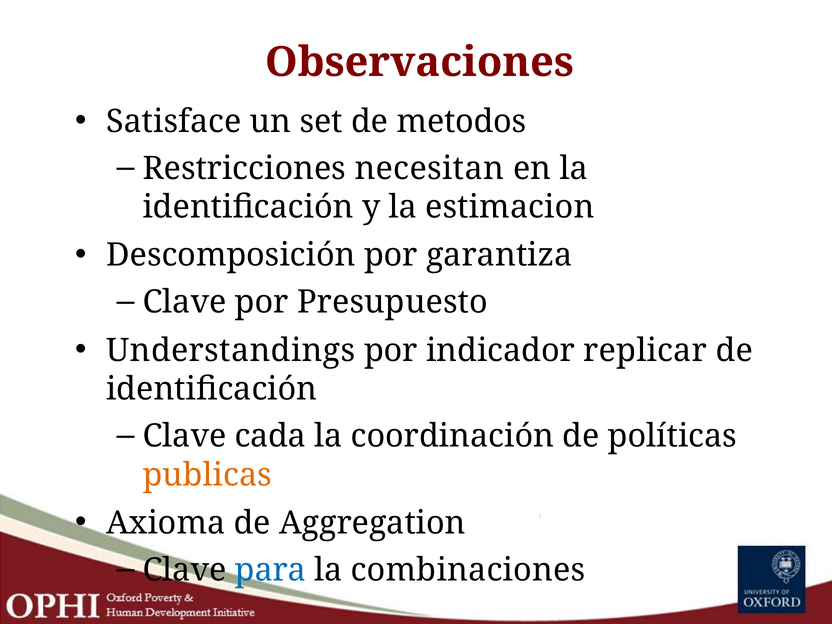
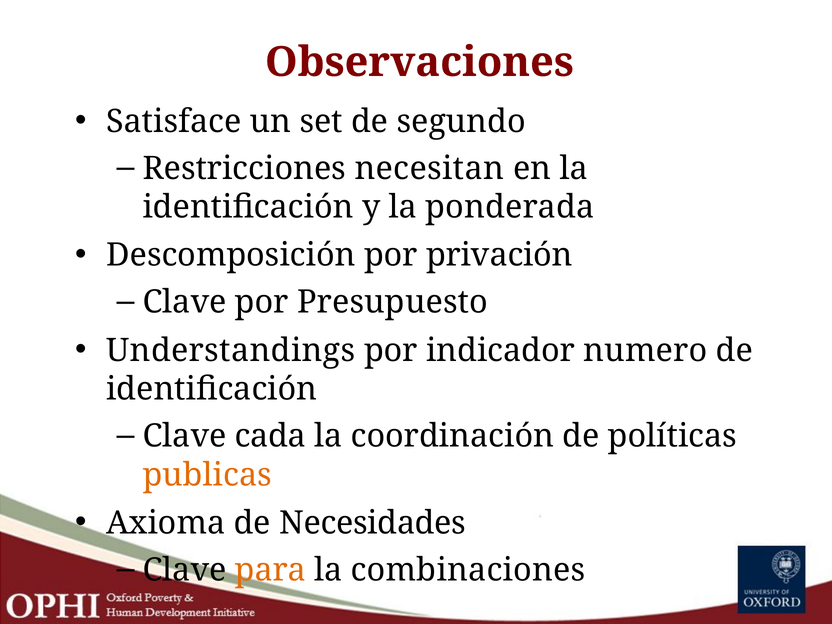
metodos: metodos -> segundo
estimacion: estimacion -> ponderada
garantiza: garantiza -> privación
replicar: replicar -> numero
Aggregation: Aggregation -> Necesidades
para colour: blue -> orange
